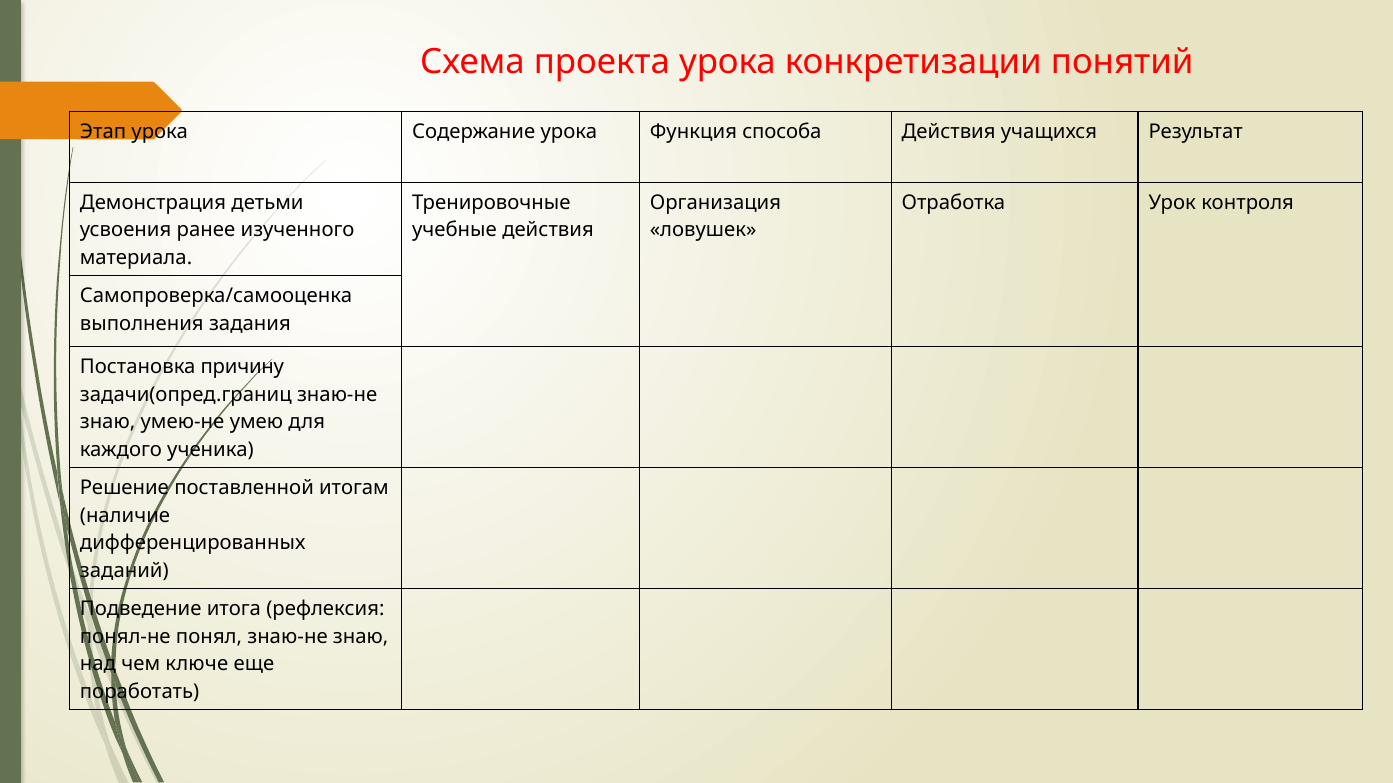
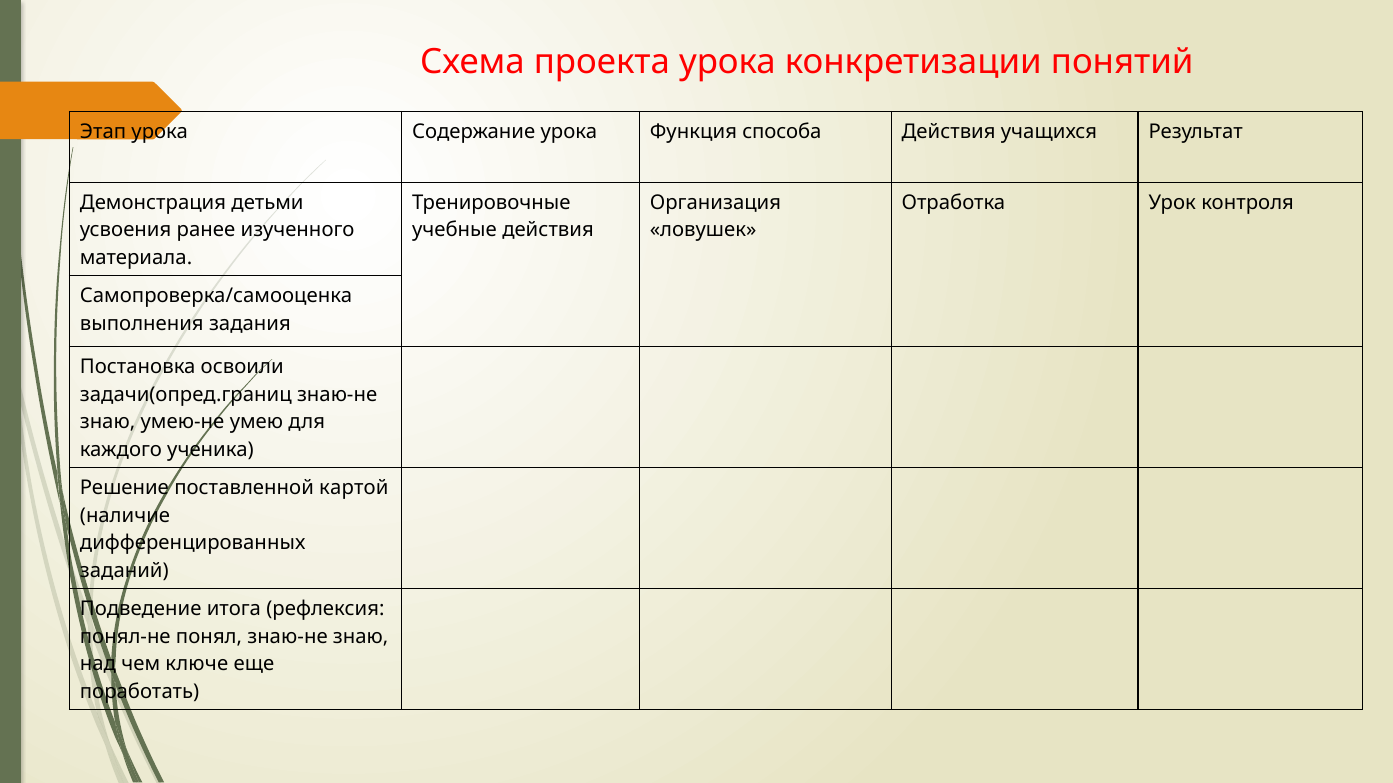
причину: причину -> освоили
итогам: итогам -> картой
